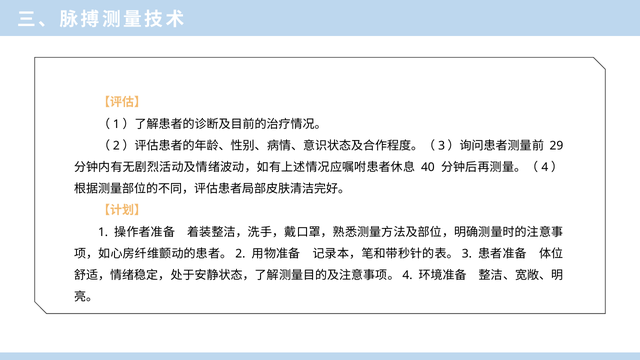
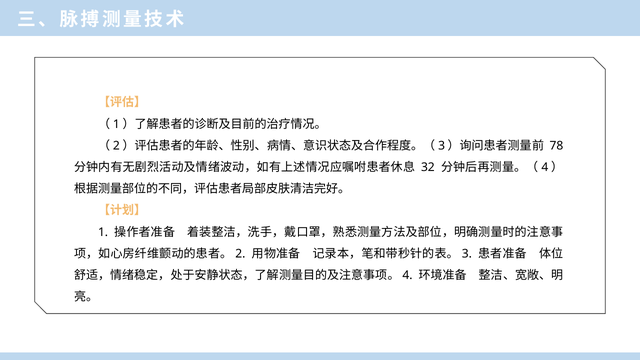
29: 29 -> 78
40: 40 -> 32
